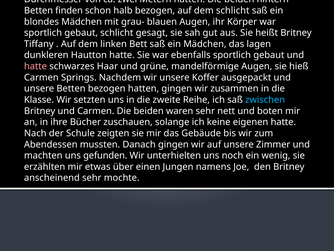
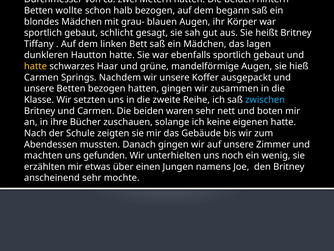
finden: finden -> wollte
dem schlicht: schlicht -> begann
hatte at (35, 66) colour: pink -> yellow
